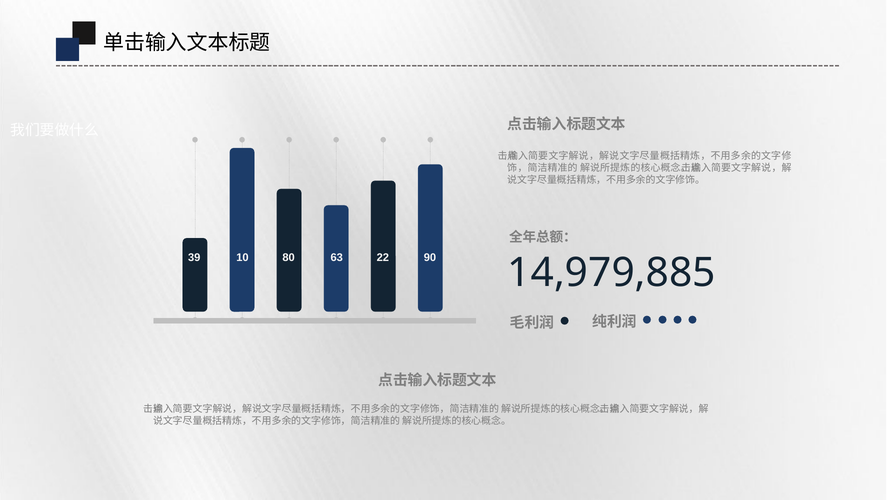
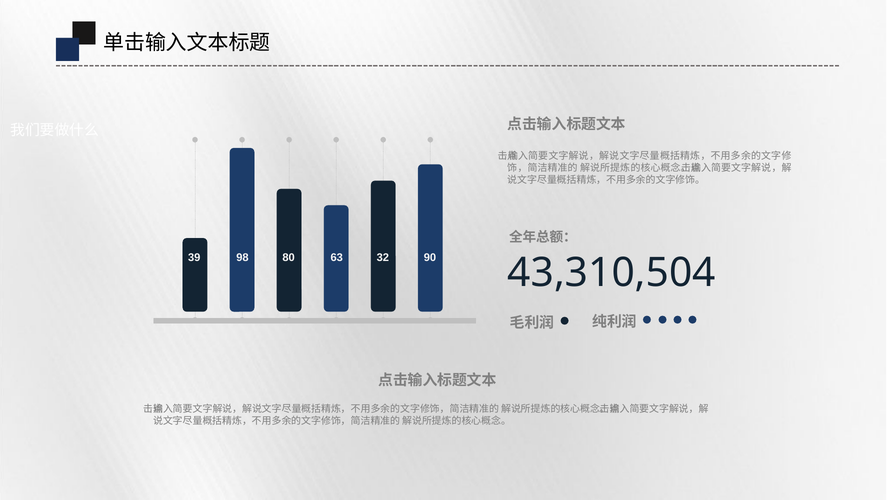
10: 10 -> 98
22: 22 -> 32
14,979,885: 14,979,885 -> 43,310,504
